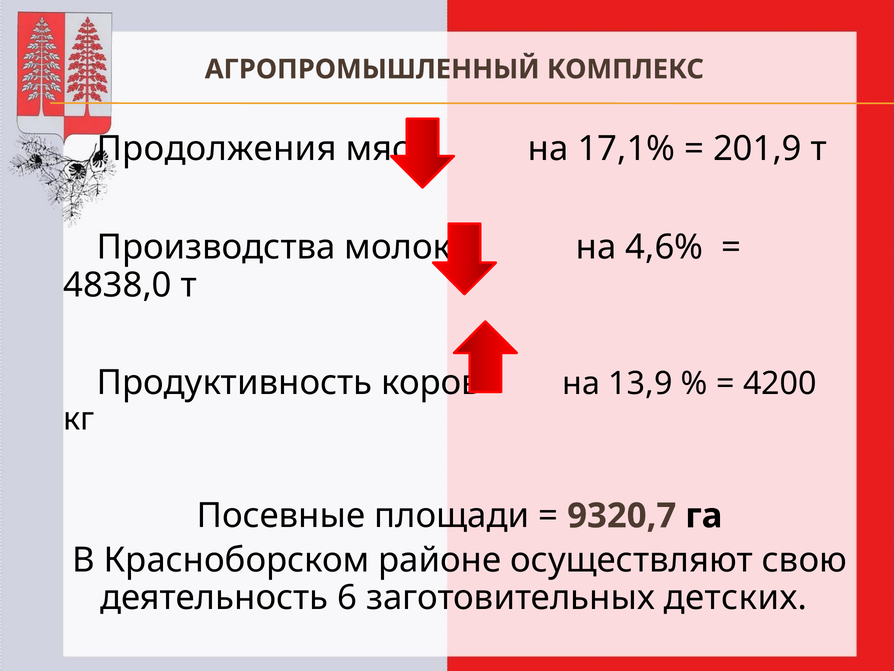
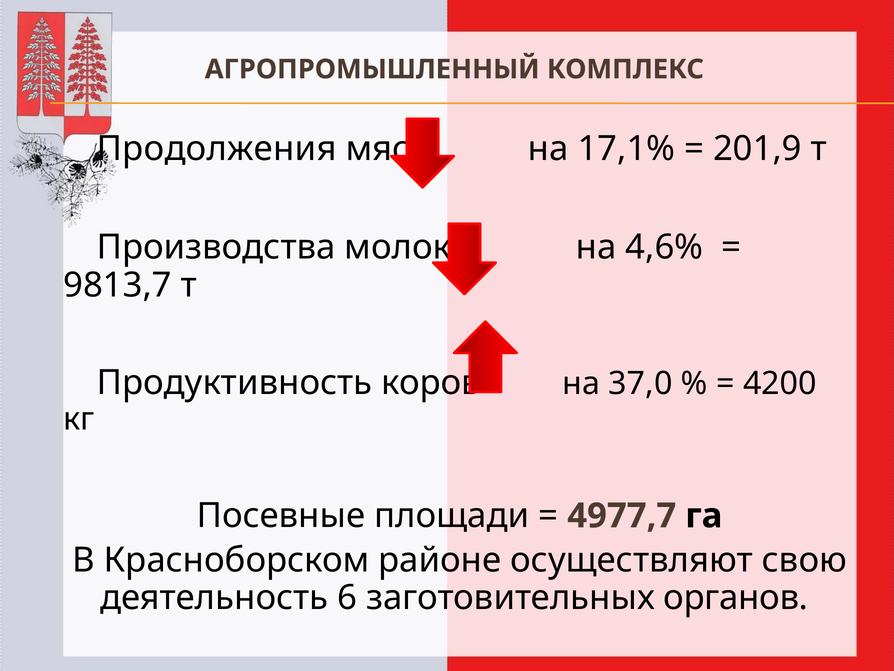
4838,0: 4838,0 -> 9813,7
13,9: 13,9 -> 37,0
9320,7: 9320,7 -> 4977,7
детских: детских -> органов
